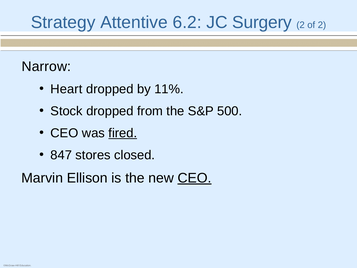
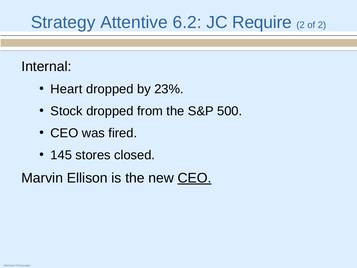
Surgery: Surgery -> Require
Narrow: Narrow -> Internal
11%: 11% -> 23%
fired underline: present -> none
847: 847 -> 145
